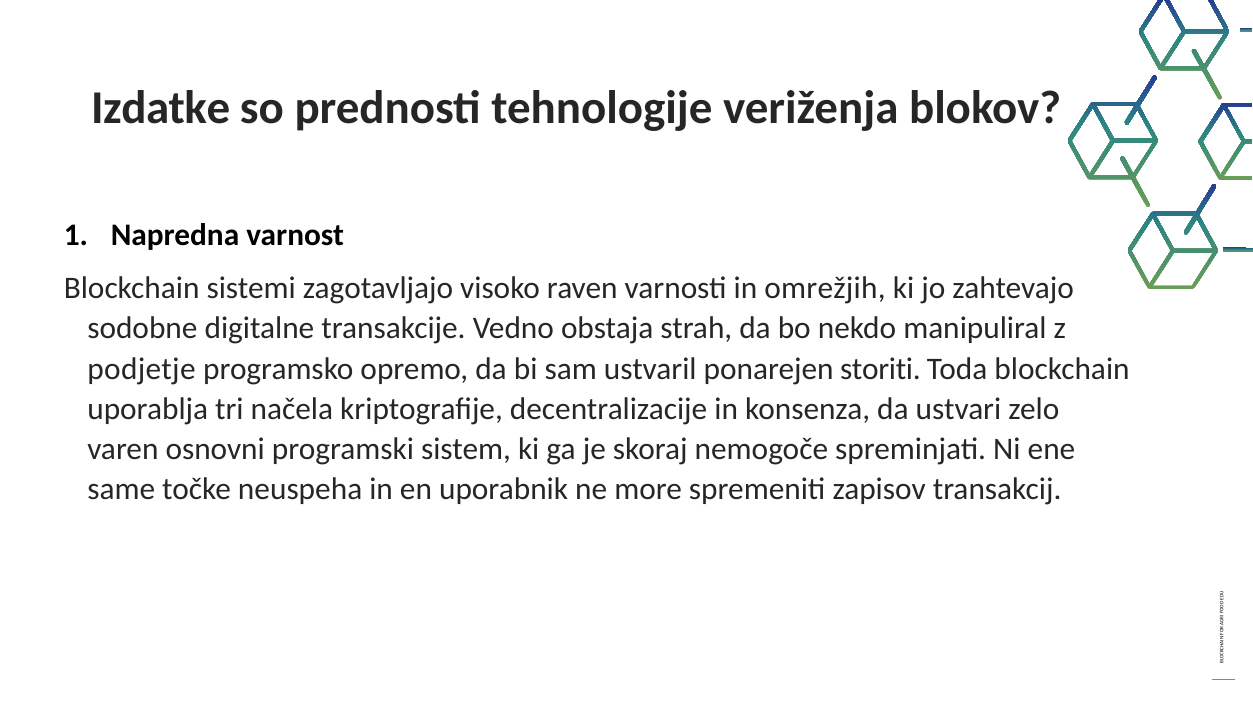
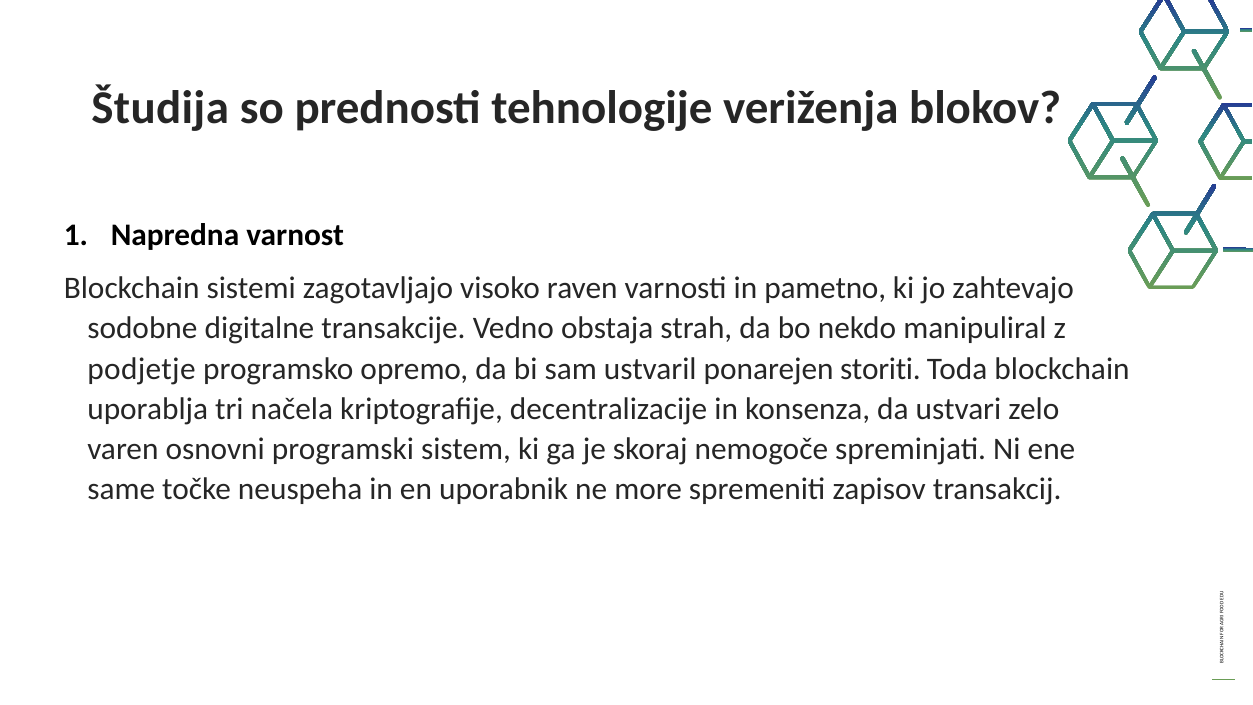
Izdatke: Izdatke -> Študija
omrežjih: omrežjih -> pametno
